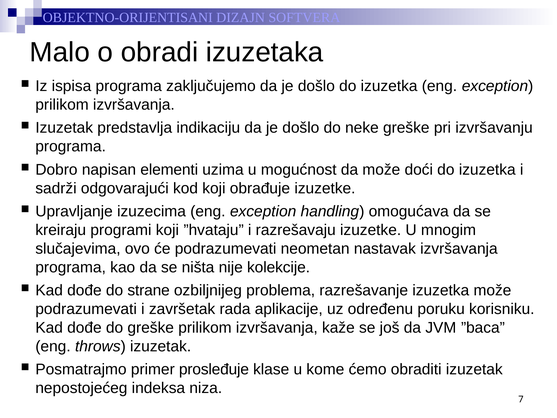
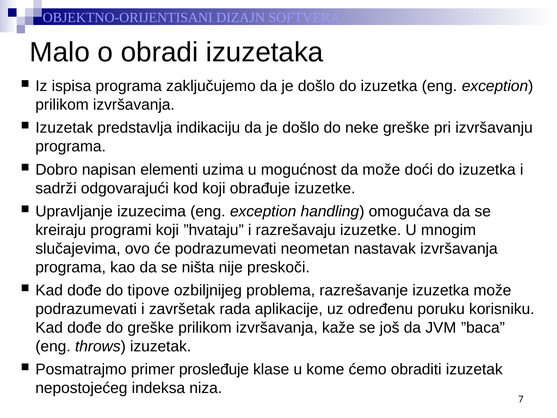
kolekcije: kolekcije -> preskoči
strane: strane -> tipove
